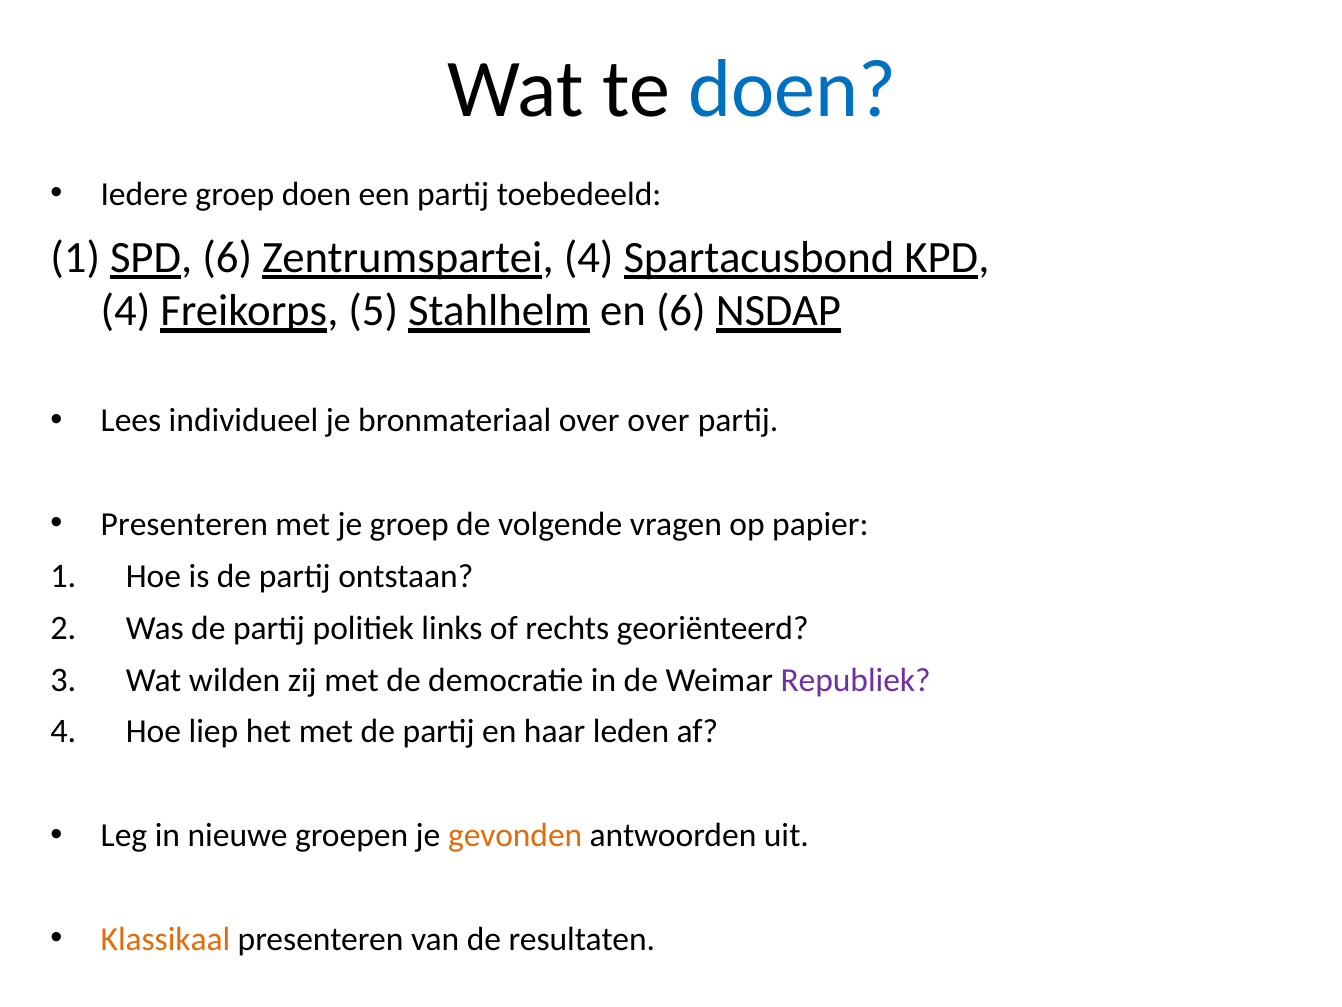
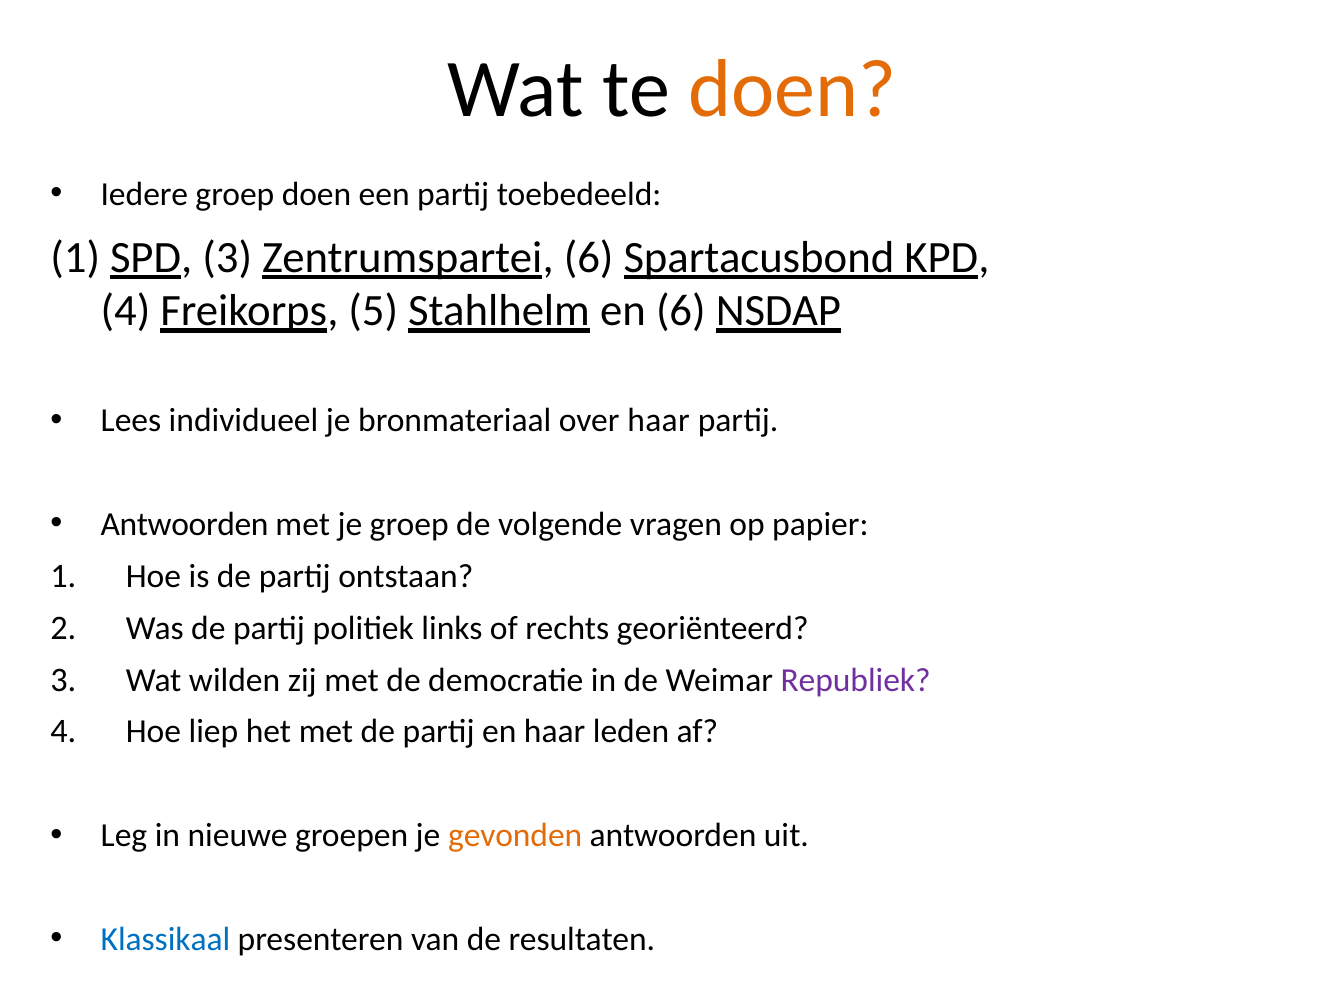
doen at (793, 90) colour: blue -> orange
SPD 6: 6 -> 3
Zentrumspartei 4: 4 -> 6
over over: over -> haar
Presenteren at (184, 524): Presenteren -> Antwoorden
Klassikaal colour: orange -> blue
